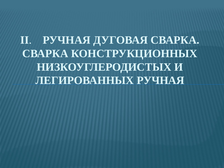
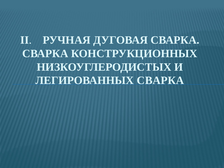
ЛЕГИРОВАННЫХ РУЧНАЯ: РУЧНАЯ -> СВАРКА
